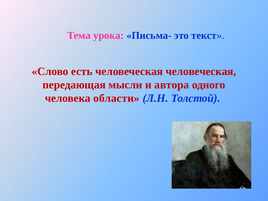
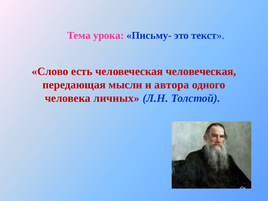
Письма-: Письма- -> Письму-
области: области -> личных
